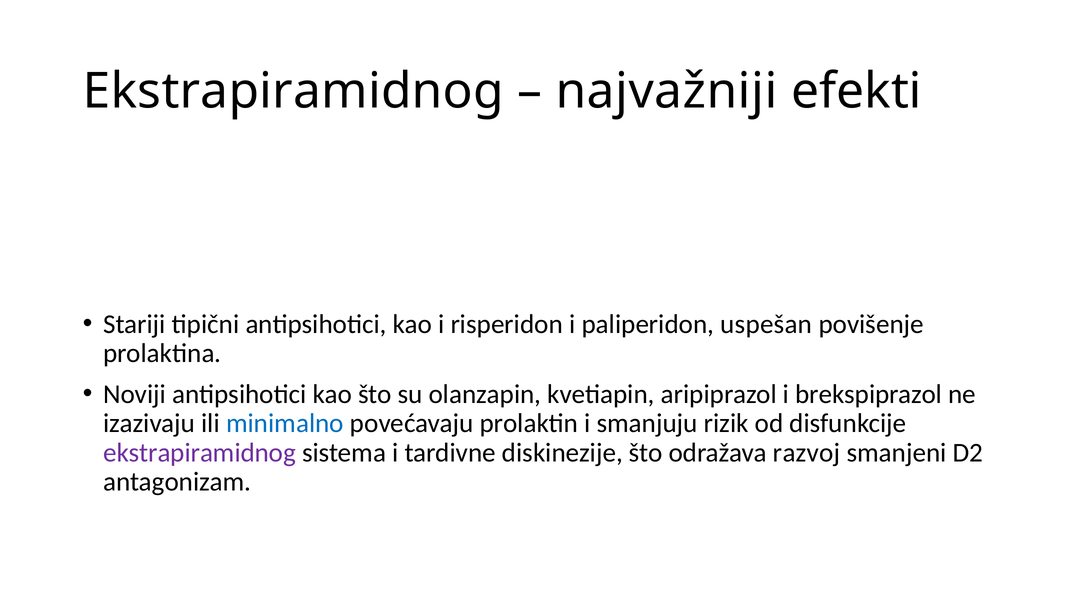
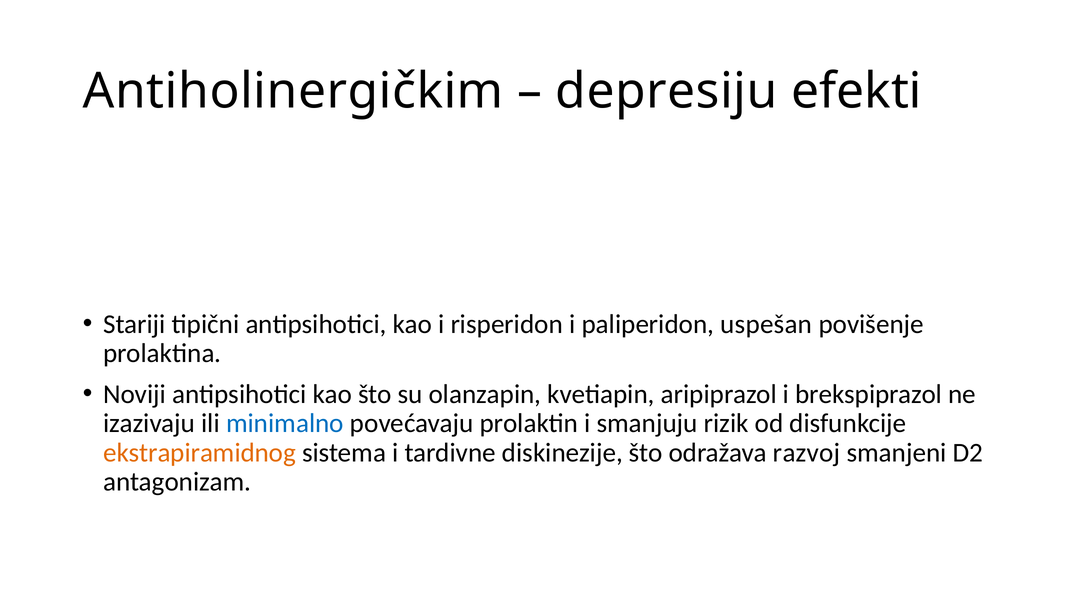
Ekstrapiramidnog at (293, 91): Ekstrapiramidnog -> Antiholinergičkim
najvažniji: najvažniji -> depresiju
ekstrapiramidnog at (200, 453) colour: purple -> orange
